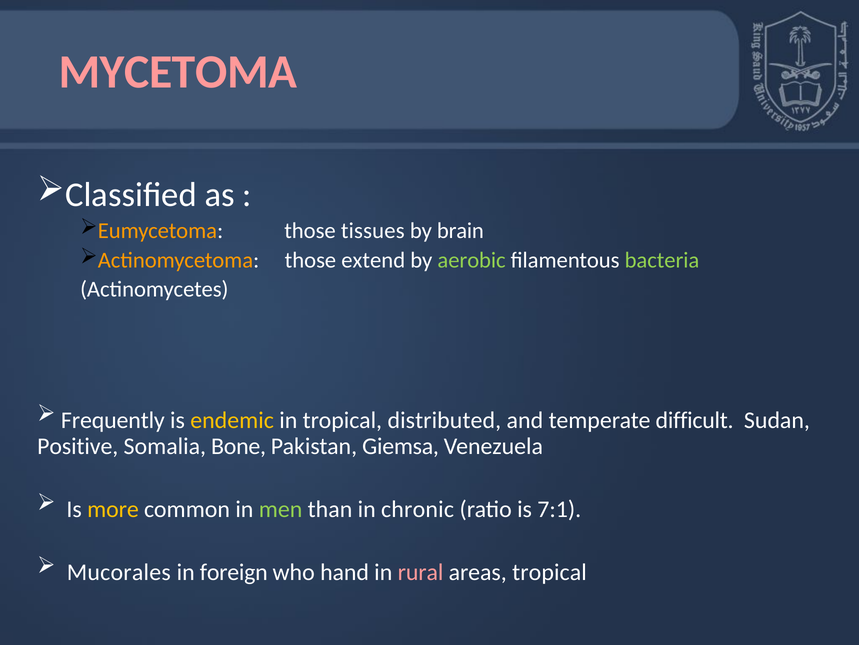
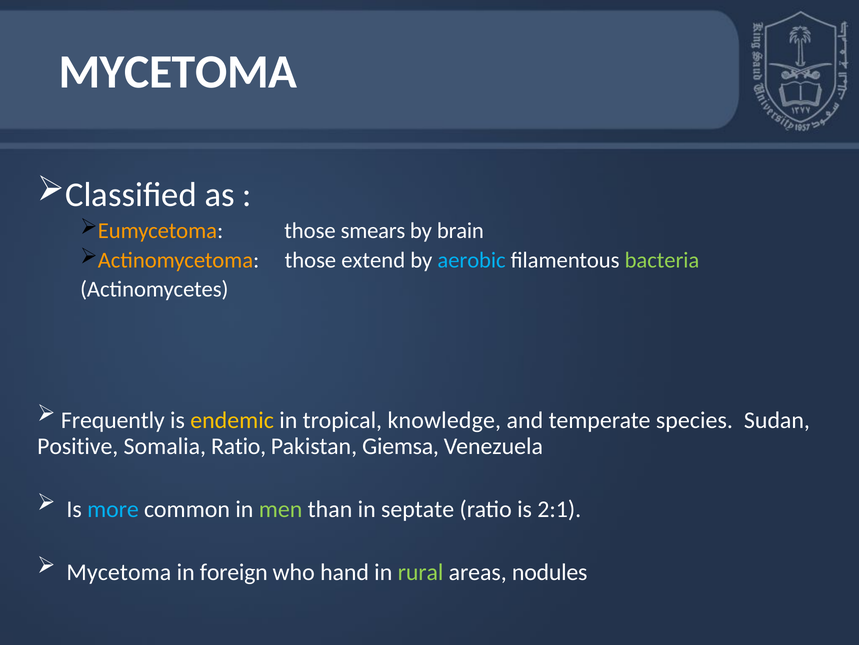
MYCETOMA at (178, 72) colour: pink -> white
tissues: tissues -> smears
aerobic colour: light green -> light blue
distributed: distributed -> knowledge
difficult: difficult -> species
Somalia Bone: Bone -> Ratio
more colour: yellow -> light blue
chronic: chronic -> septate
7:1: 7:1 -> 2:1
Mucorales at (119, 571): Mucorales -> Mycetoma
rural colour: pink -> light green
areas tropical: tropical -> nodules
